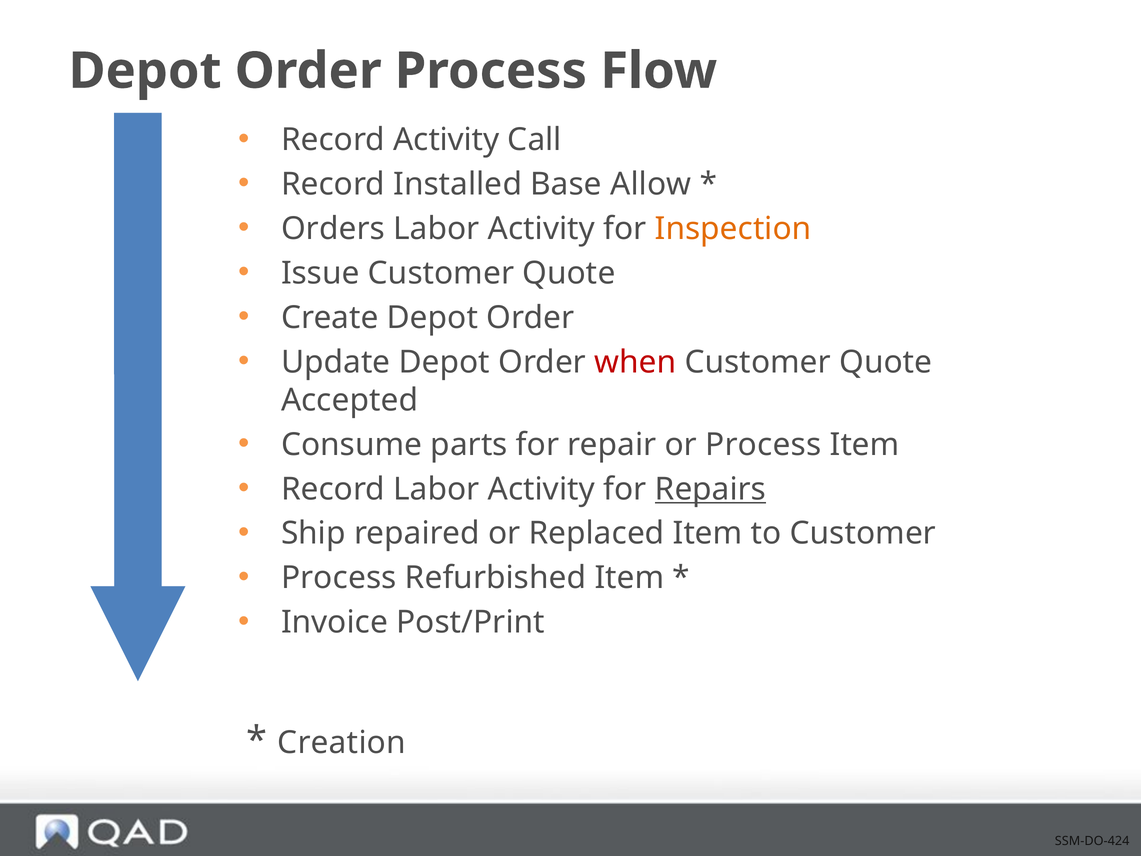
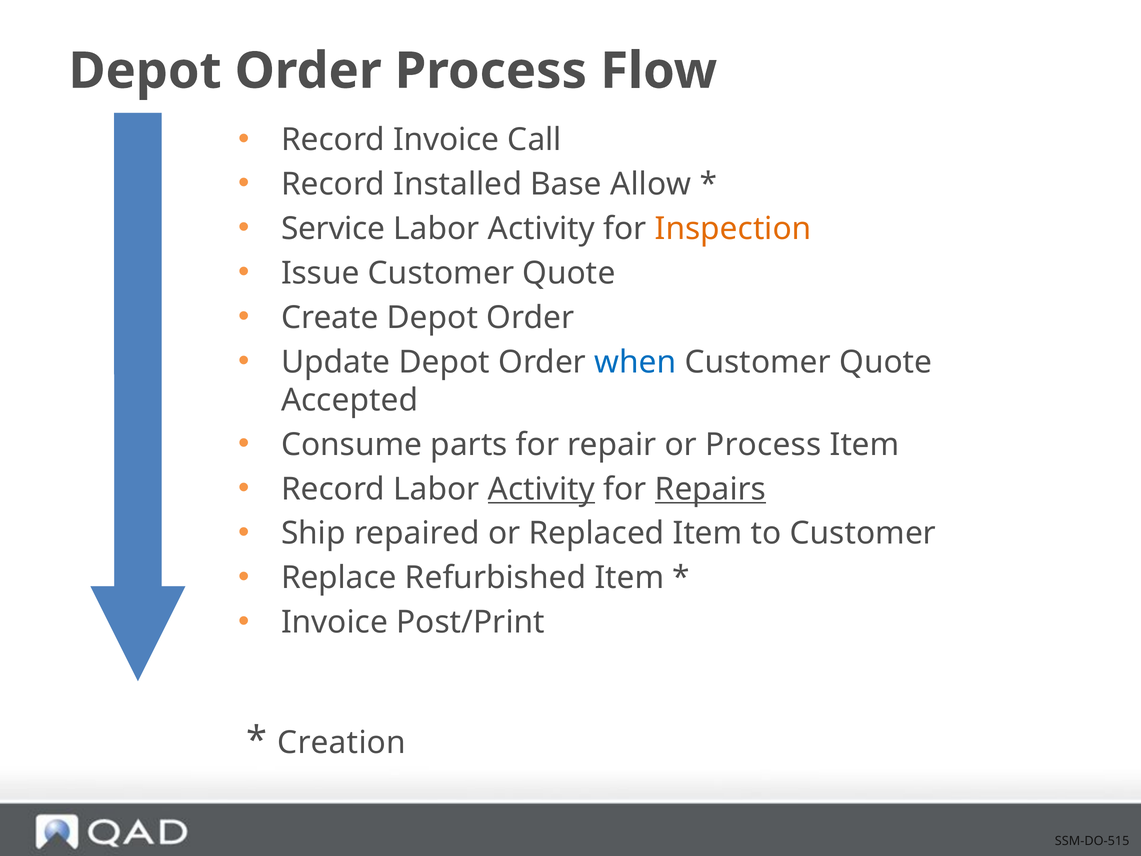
Record Activity: Activity -> Invoice
Orders: Orders -> Service
when colour: red -> blue
Activity at (541, 489) underline: none -> present
Process at (339, 578): Process -> Replace
SSM-DO-424: SSM-DO-424 -> SSM-DO-515
